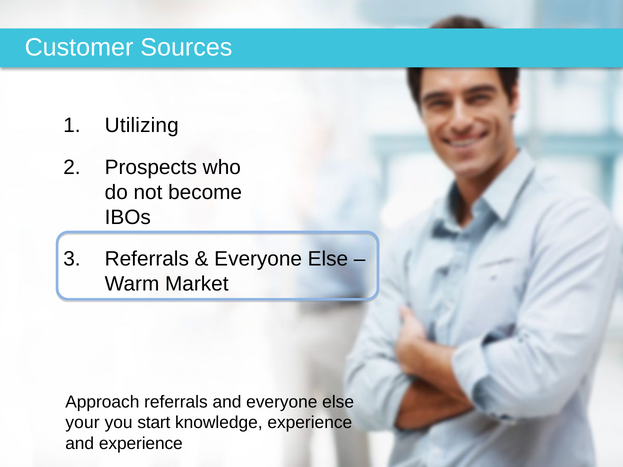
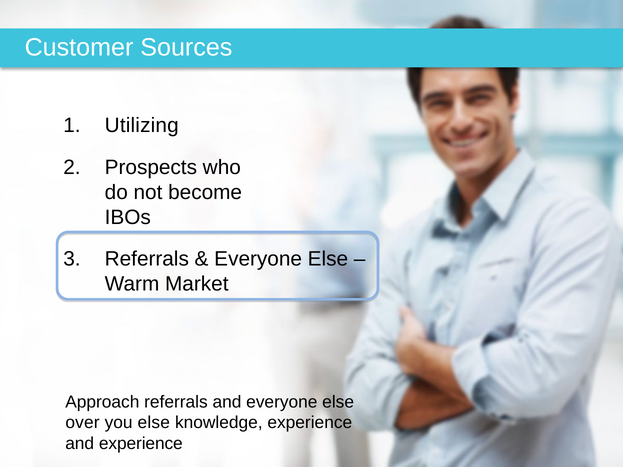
your: your -> over
you start: start -> else
